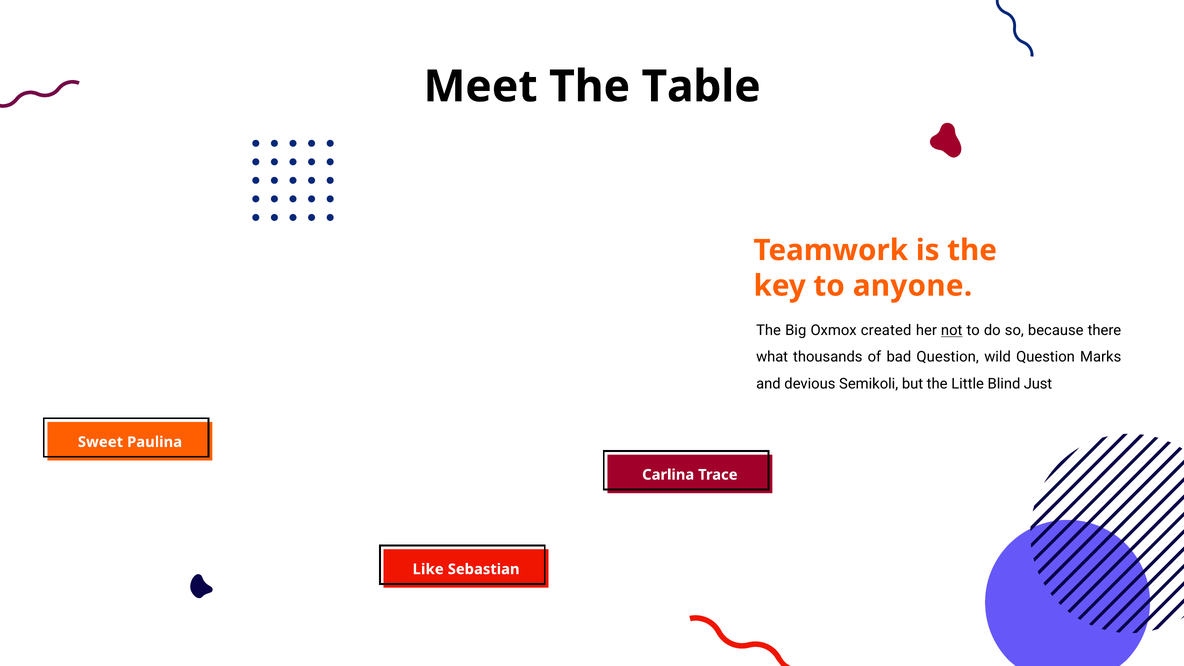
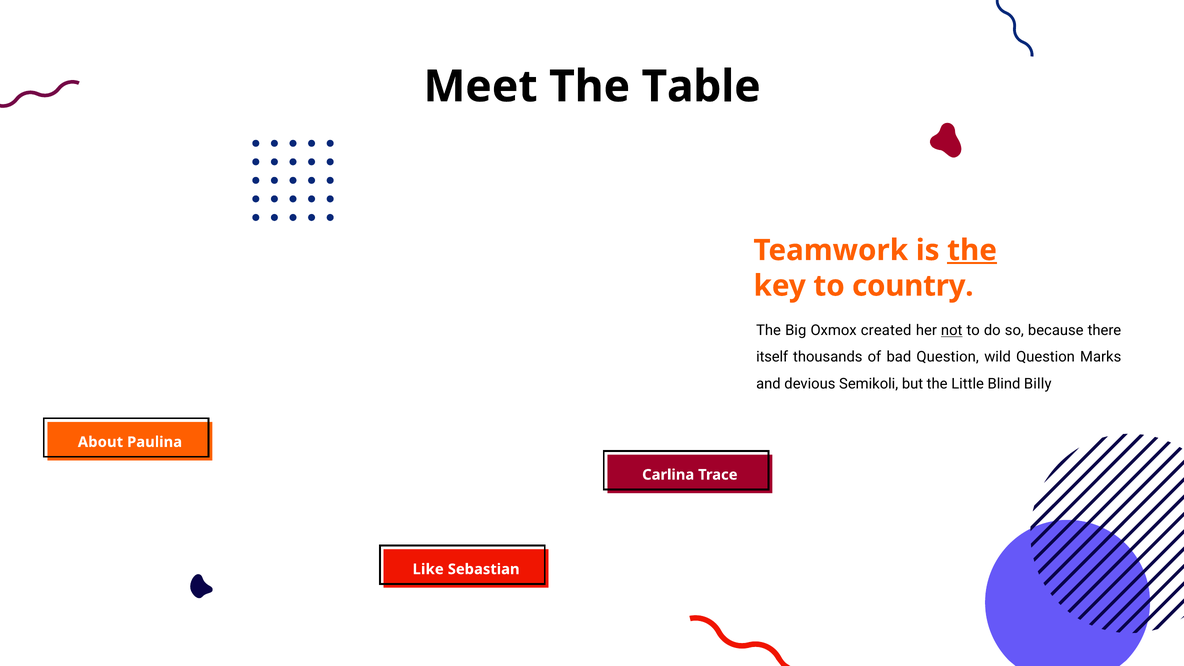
the at (972, 250) underline: none -> present
anyone: anyone -> country
what: what -> itself
Just: Just -> Billy
Sweet: Sweet -> About
